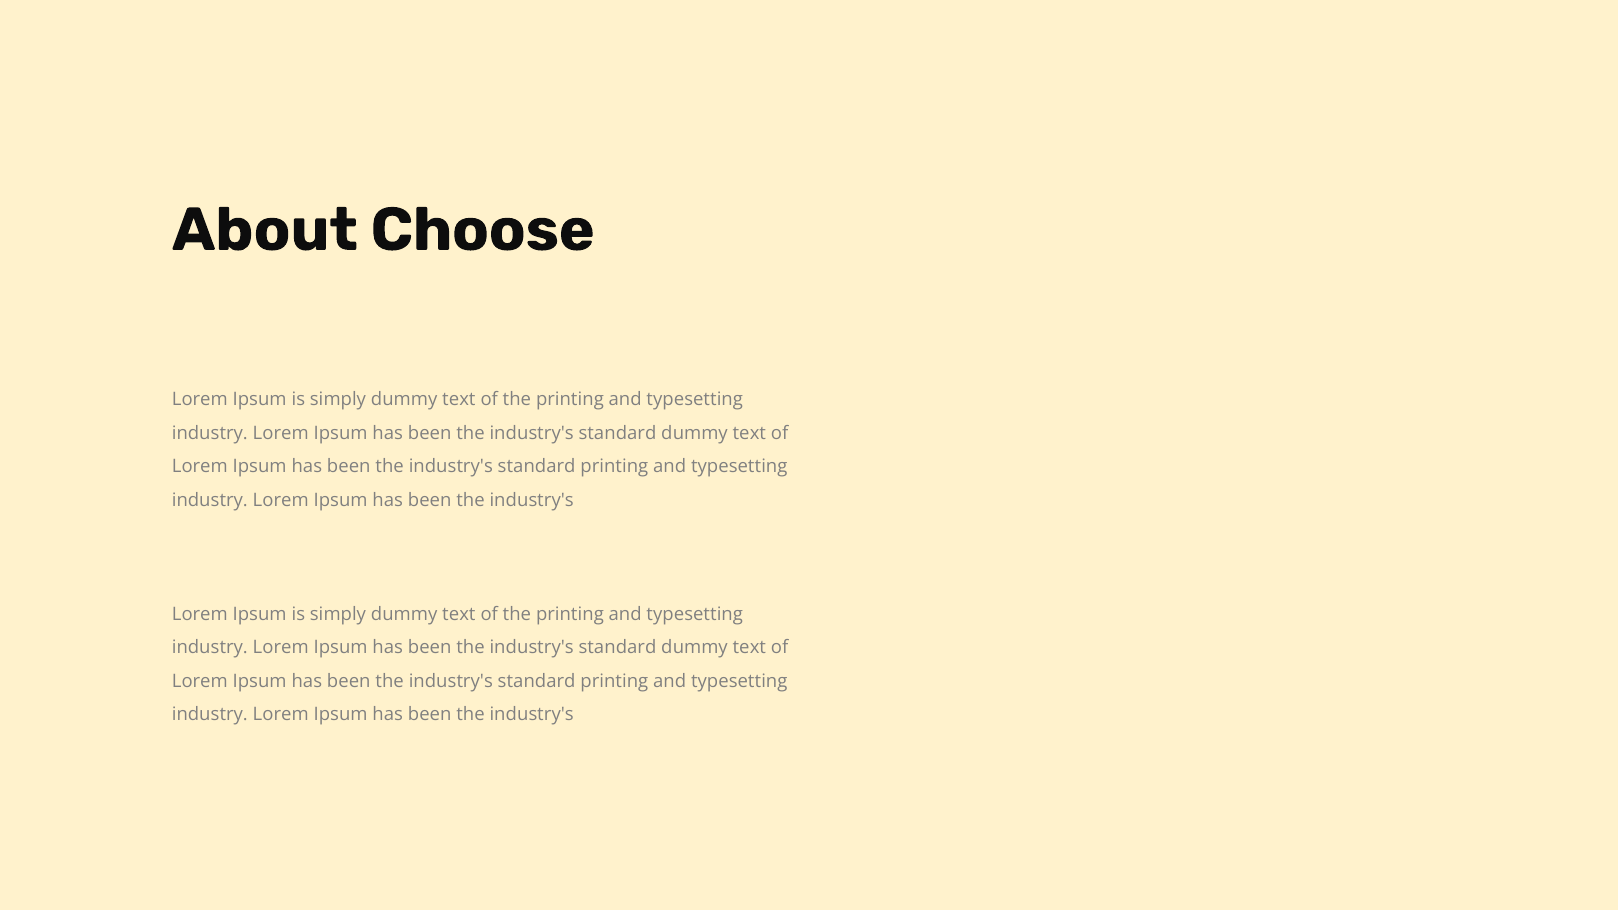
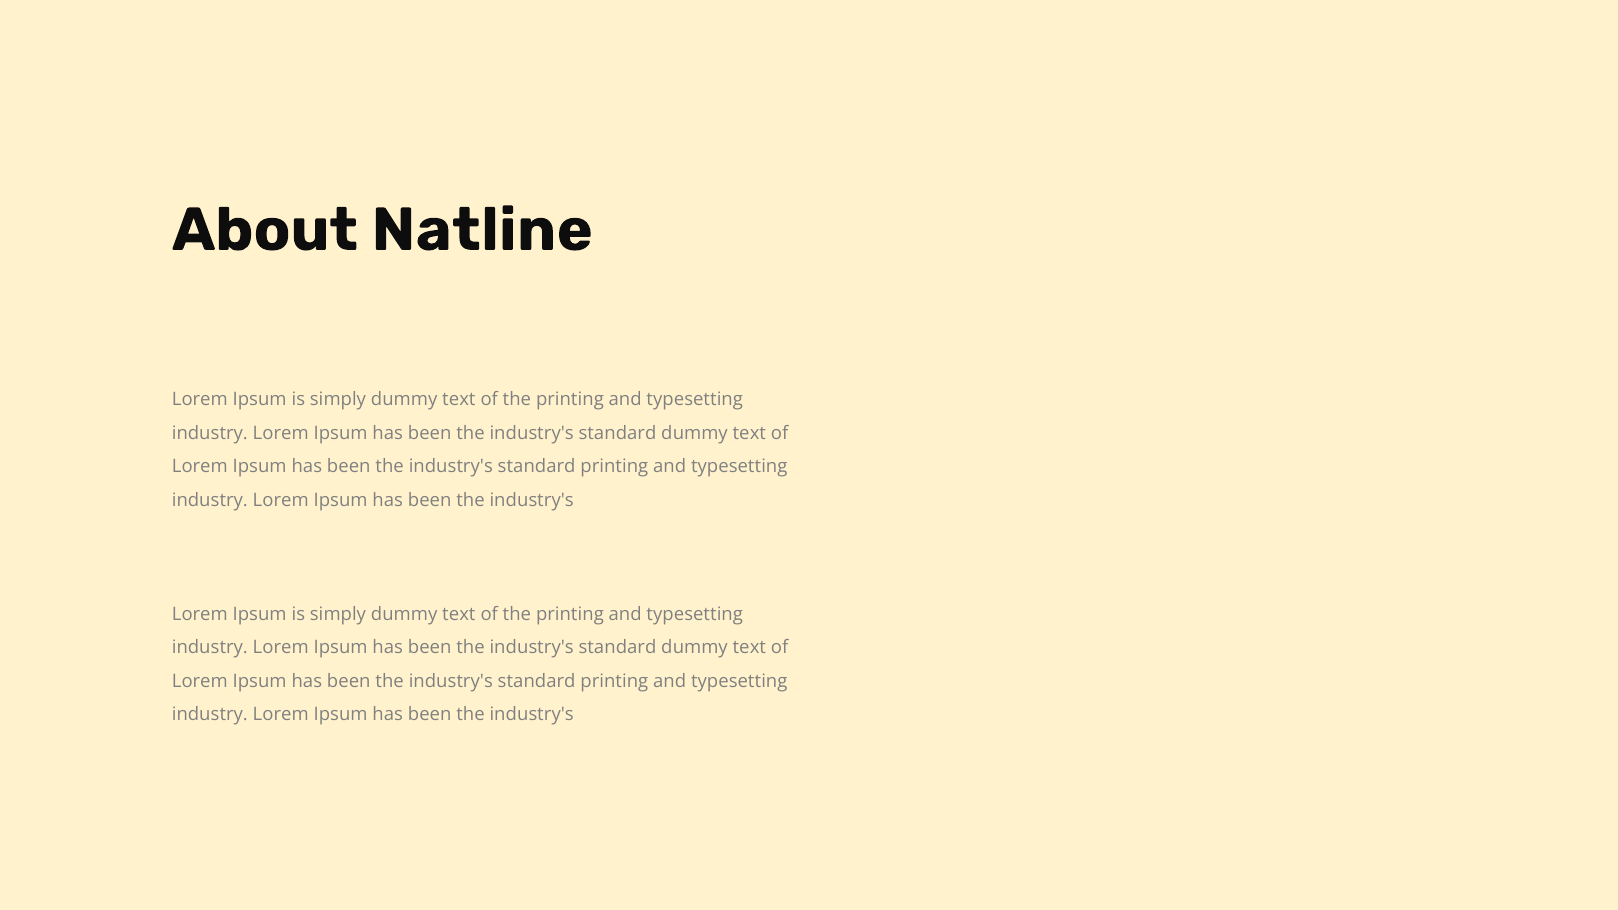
Choose: Choose -> Natline
